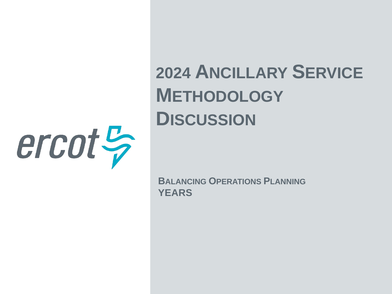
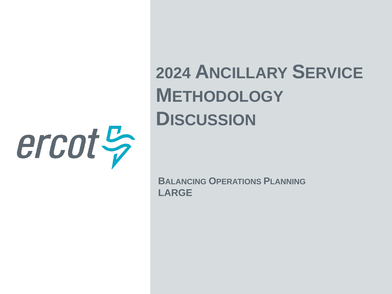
YEARS: YEARS -> LARGE
